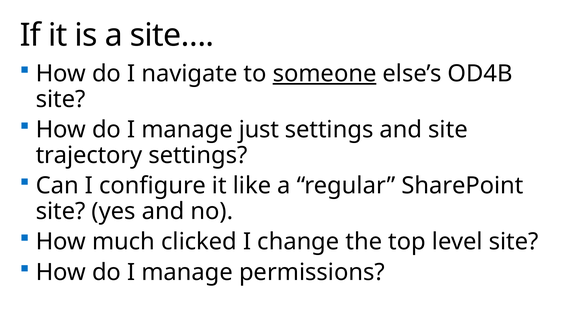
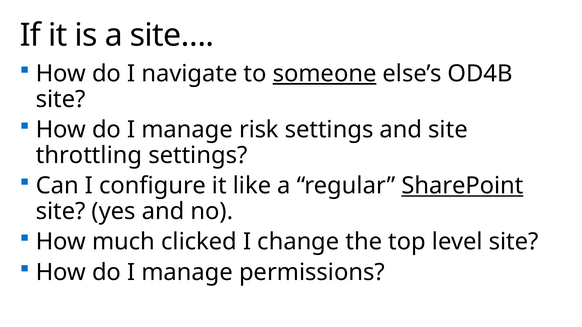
just: just -> risk
trajectory: trajectory -> throttling
SharePoint underline: none -> present
